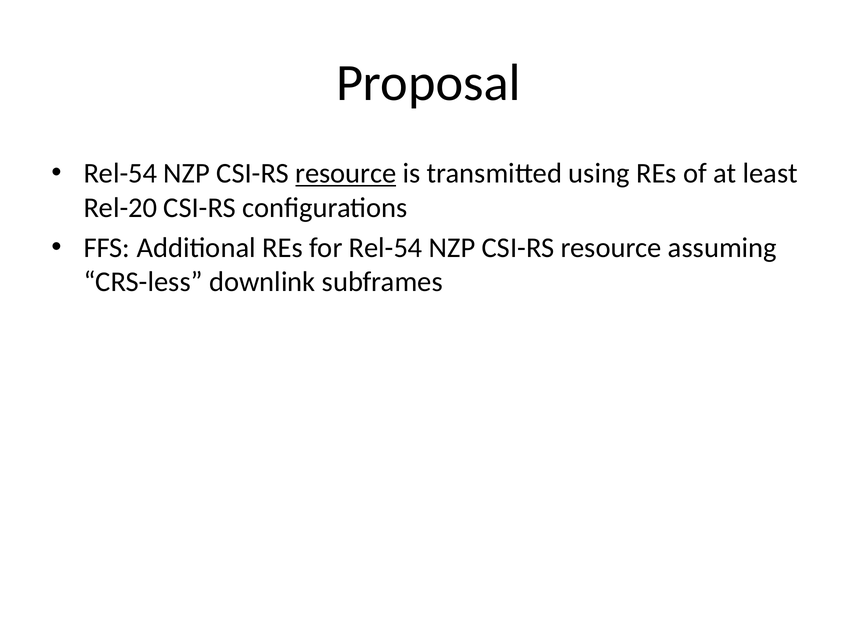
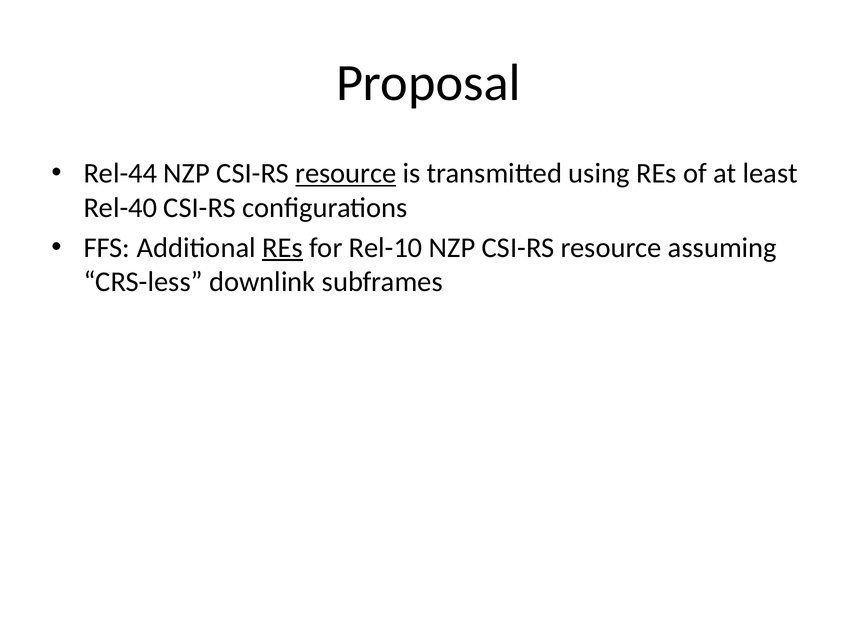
Rel-54 at (120, 173): Rel-54 -> Rel-44
Rel-20: Rel-20 -> Rel-40
REs at (283, 248) underline: none -> present
for Rel-54: Rel-54 -> Rel-10
